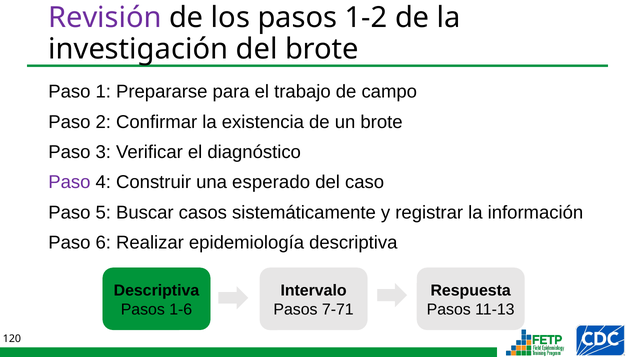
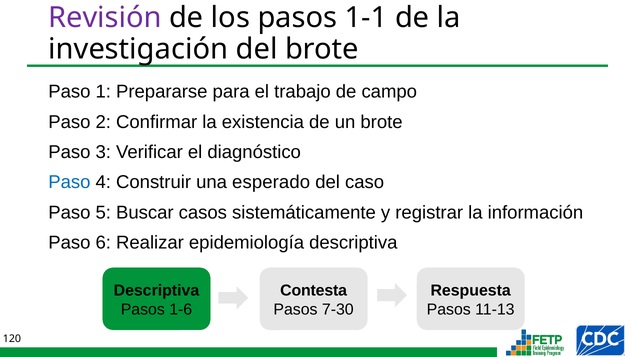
1-2: 1-2 -> 1-1
Paso at (69, 182) colour: purple -> blue
Intervalo: Intervalo -> Contesta
7-71: 7-71 -> 7-30
